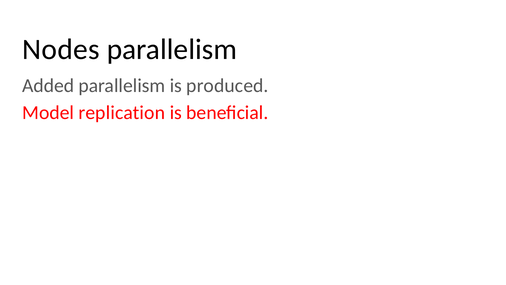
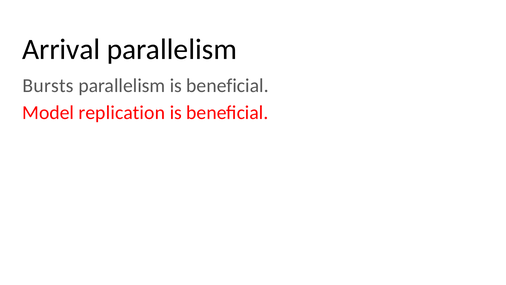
Nodes: Nodes -> Arrival
Added: Added -> Bursts
parallelism is produced: produced -> beneficial
